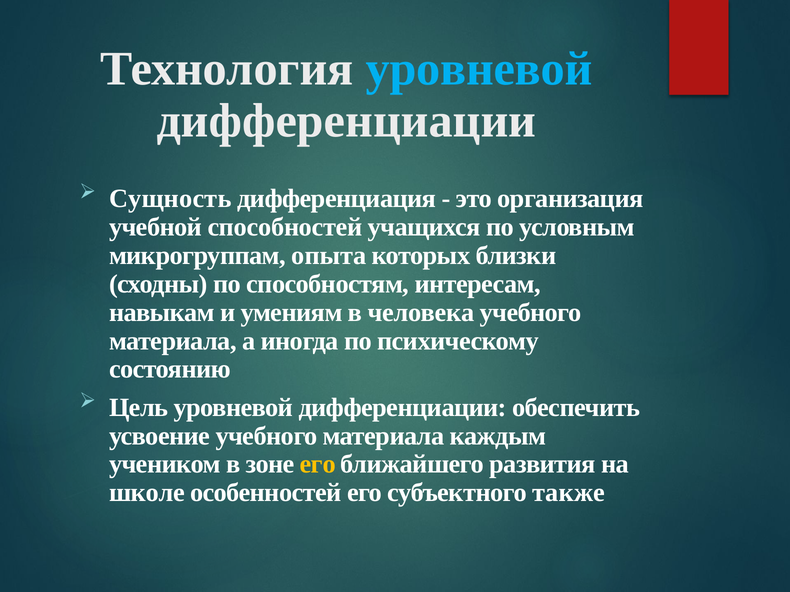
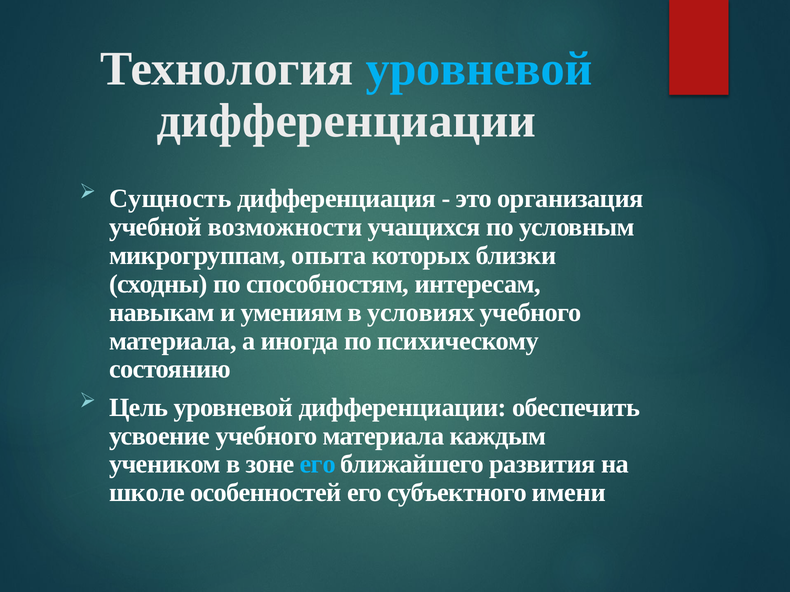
способностей: способностей -> возможности
человека: человека -> условиях
его at (318, 465) colour: yellow -> light blue
также: также -> имени
